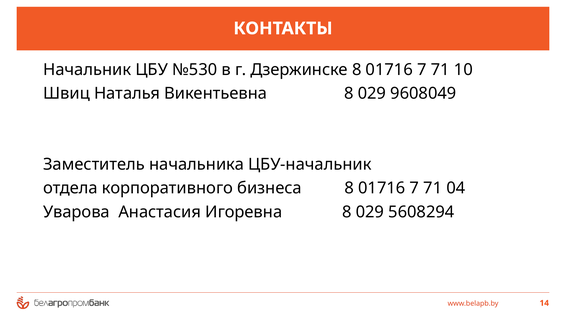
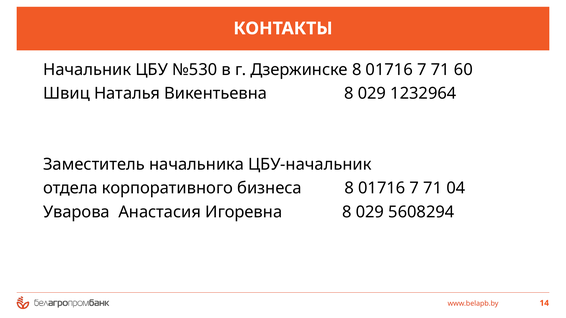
10: 10 -> 60
9608049: 9608049 -> 1232964
